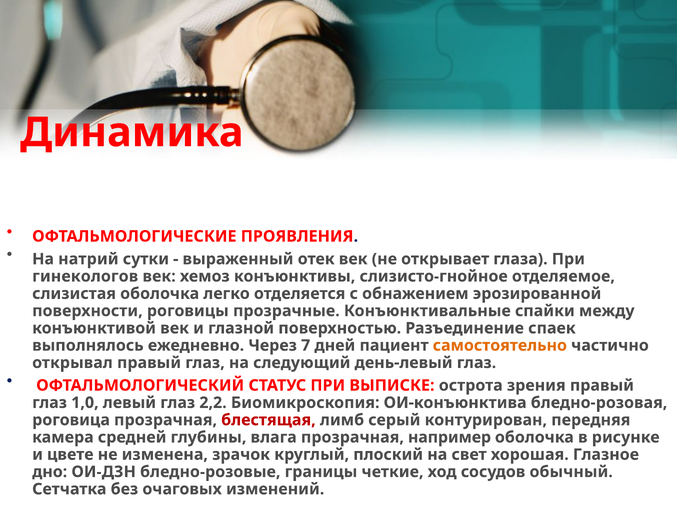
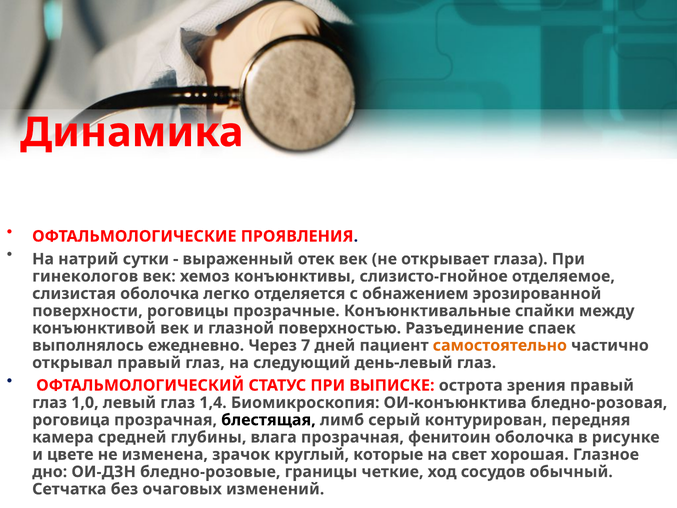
2,2: 2,2 -> 1,4
блестящая colour: red -> black
например: например -> фенитоин
плоский: плоский -> которые
